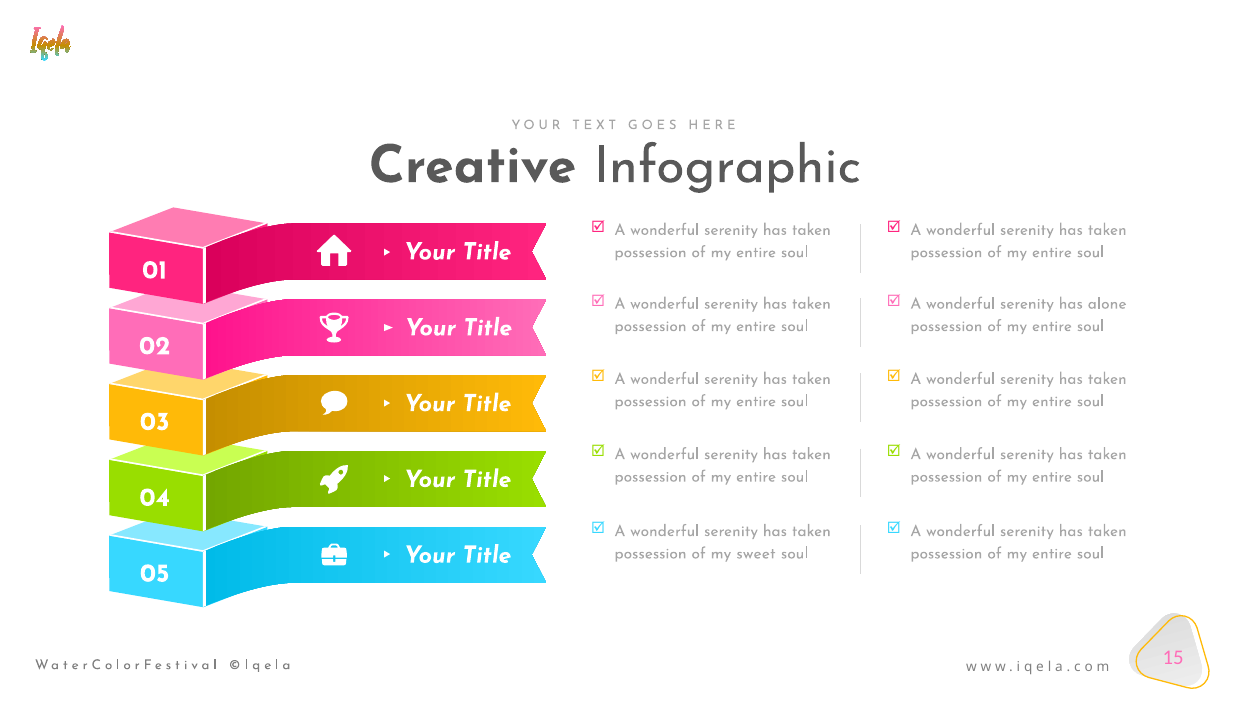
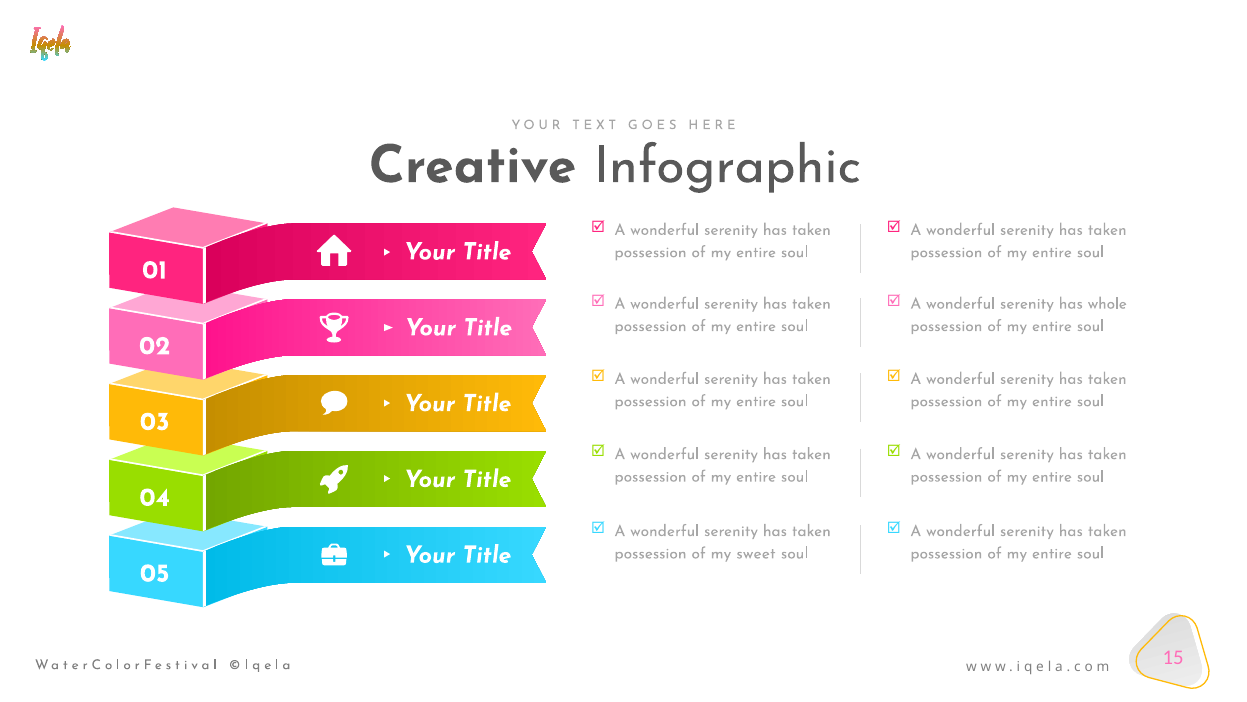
alone: alone -> whole
